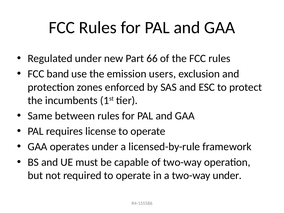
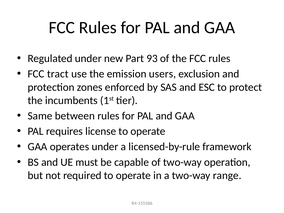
66: 66 -> 93
band: band -> tract
two-way under: under -> range
